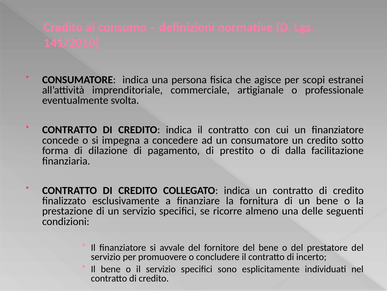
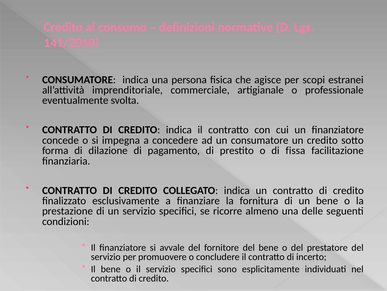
dalla: dalla -> fissa
